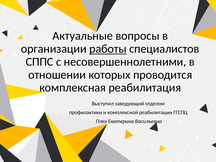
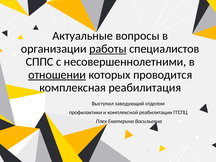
отношении underline: none -> present
